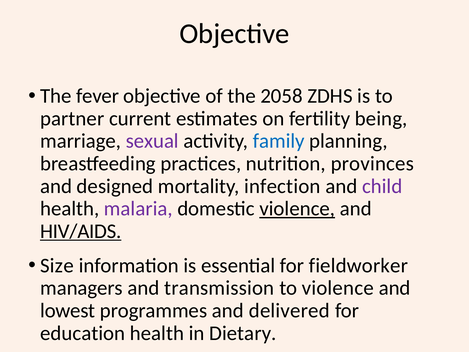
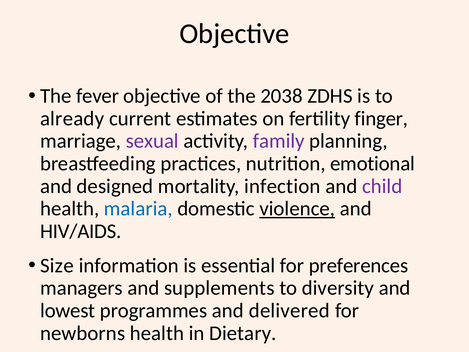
2058: 2058 -> 2038
partner: partner -> already
being: being -> finger
family colour: blue -> purple
provinces: provinces -> emotional
malaria colour: purple -> blue
HIV/AIDS underline: present -> none
fieldworker: fieldworker -> preferences
transmission: transmission -> supplements
to violence: violence -> diversity
education: education -> newborns
